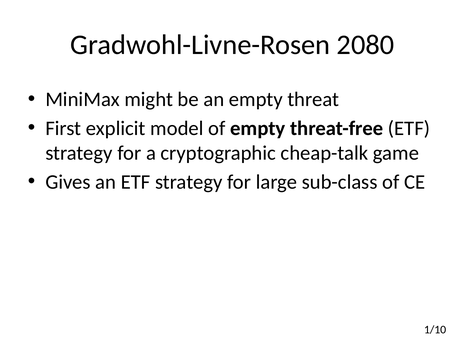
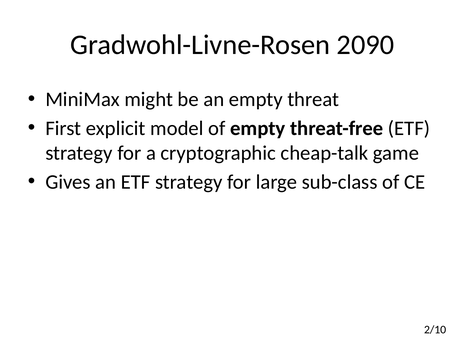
2080: 2080 -> 2090
1/10: 1/10 -> 2/10
